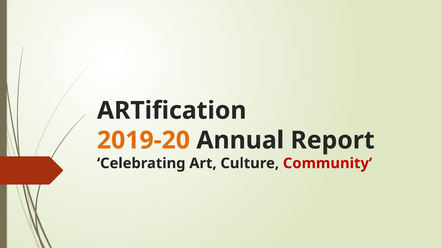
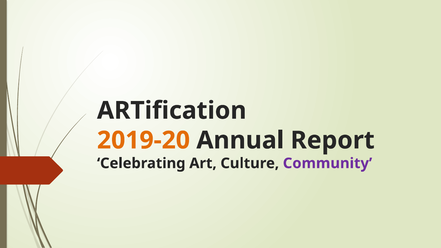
Community colour: red -> purple
